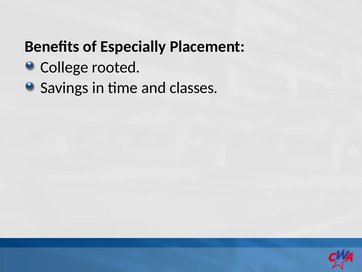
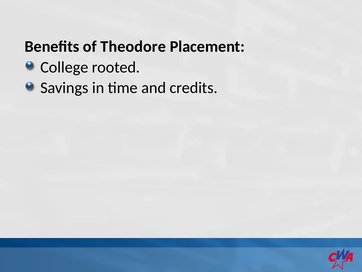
Especially: Especially -> Theodore
classes: classes -> credits
